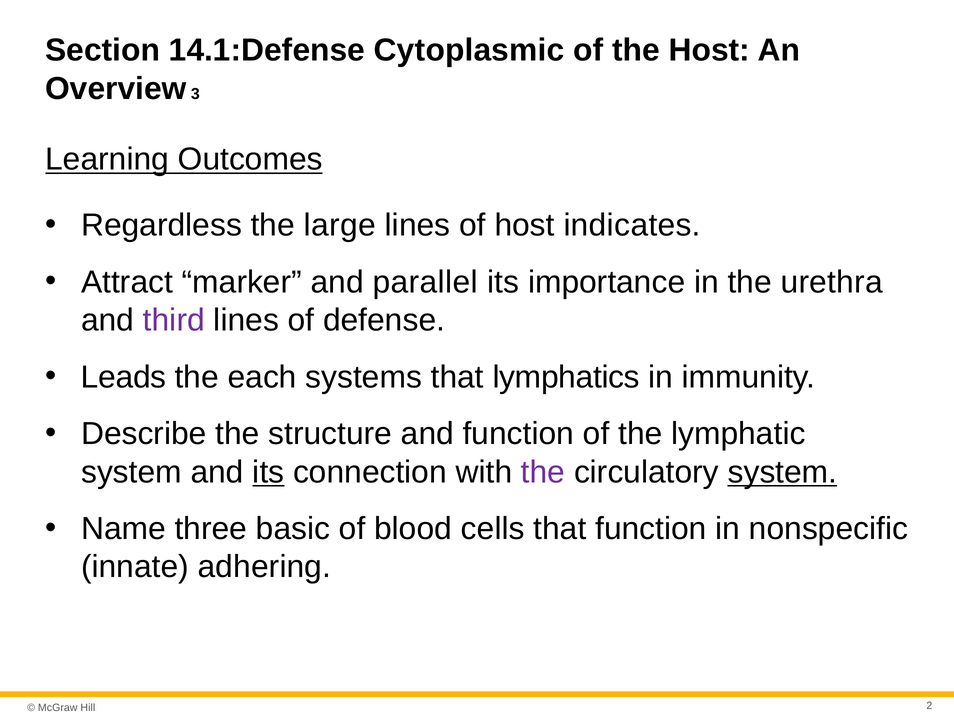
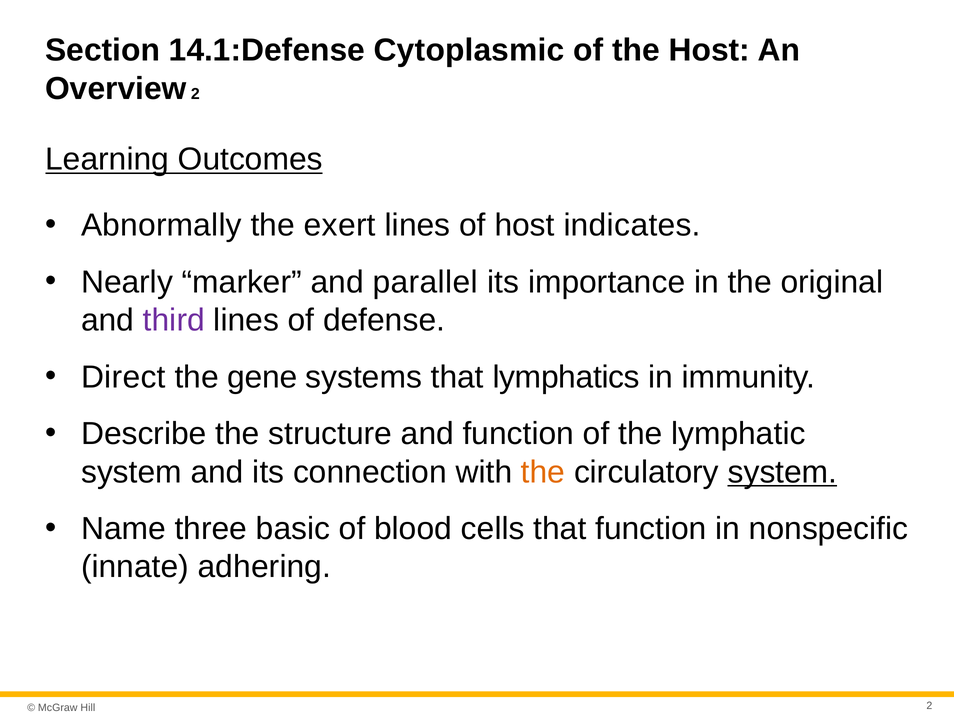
Overview 3: 3 -> 2
Regardless: Regardless -> Abnormally
large: large -> exert
Attract: Attract -> Nearly
urethra: urethra -> original
Leads: Leads -> Direct
each: each -> gene
its at (268, 472) underline: present -> none
the at (543, 472) colour: purple -> orange
